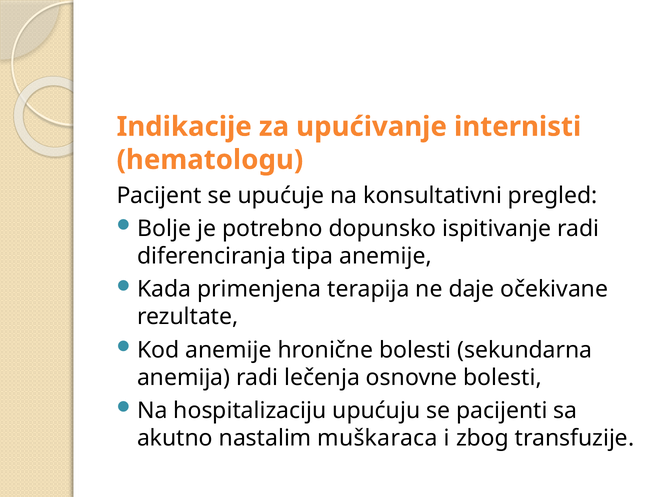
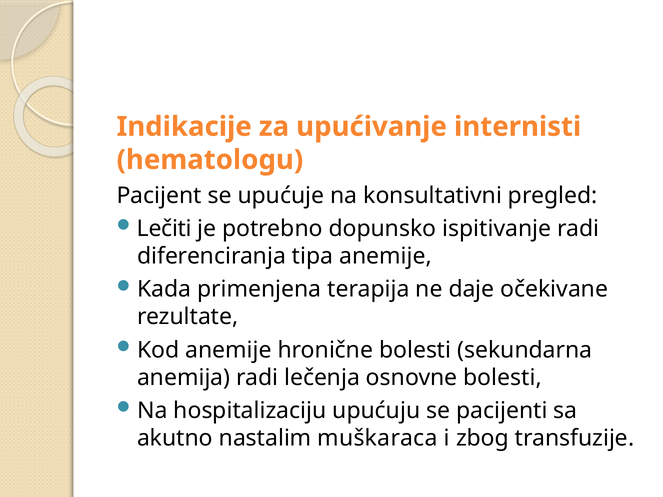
Bolje: Bolje -> Lečiti
